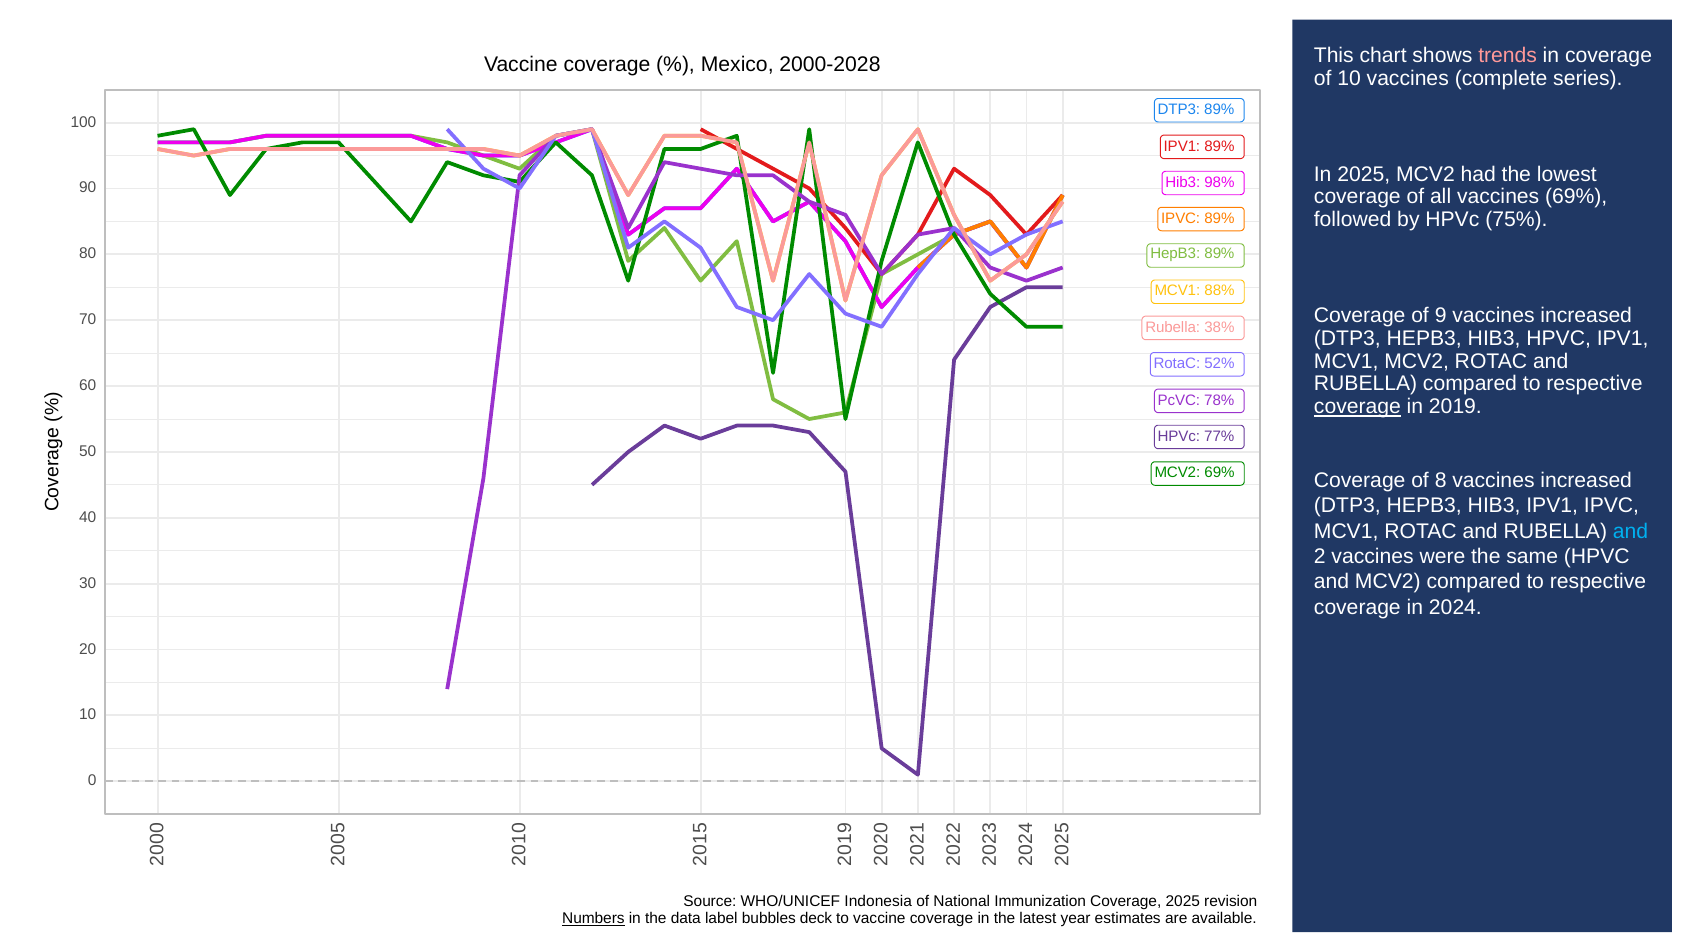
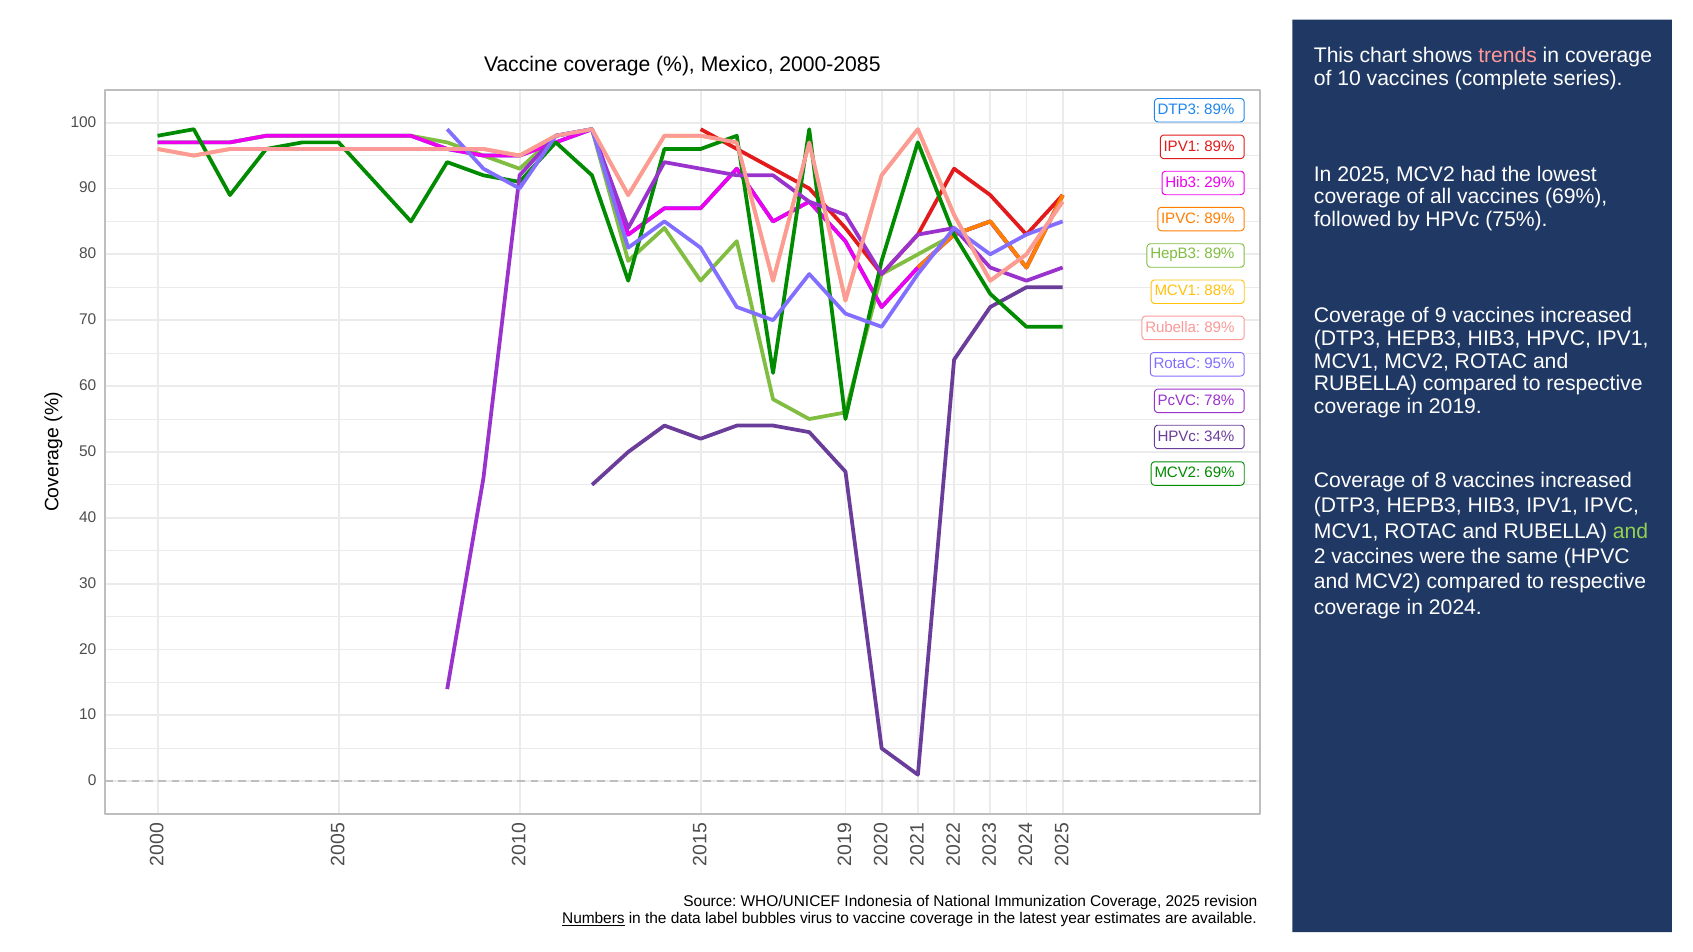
2000-2028: 2000-2028 -> 2000-2085
98%: 98% -> 29%
Rubella 38%: 38% -> 89%
52%: 52% -> 95%
coverage at (1357, 407) underline: present -> none
77%: 77% -> 34%
and at (1631, 531) colour: light blue -> light green
deck: deck -> virus
